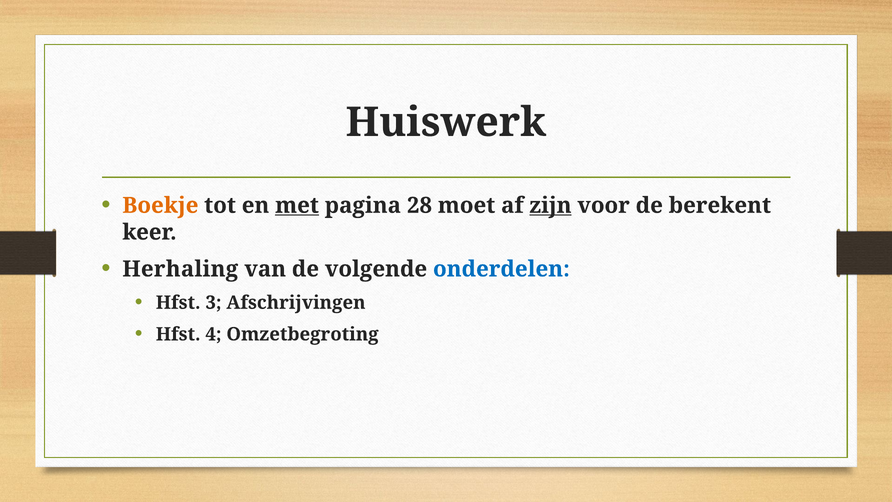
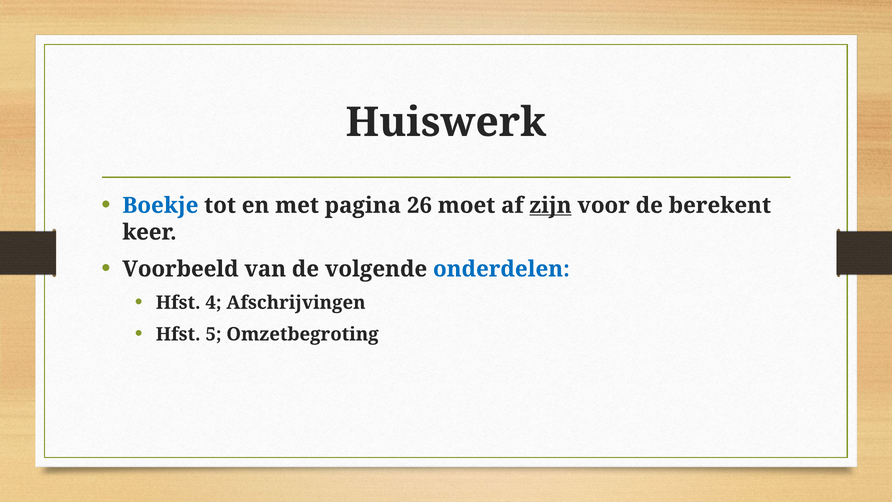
Boekje colour: orange -> blue
met underline: present -> none
28: 28 -> 26
Herhaling: Herhaling -> Voorbeeld
3: 3 -> 4
4: 4 -> 5
